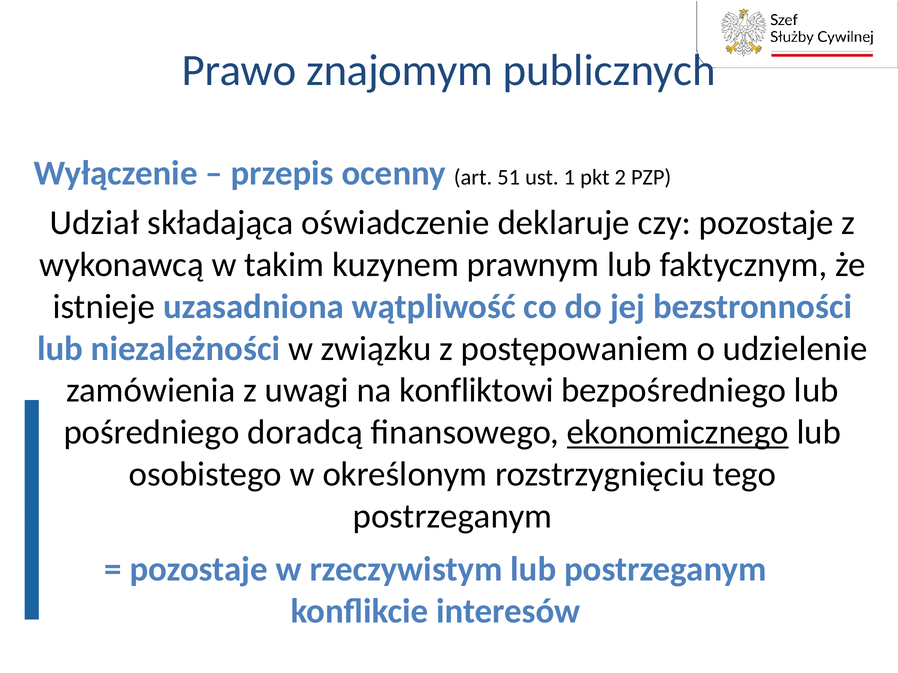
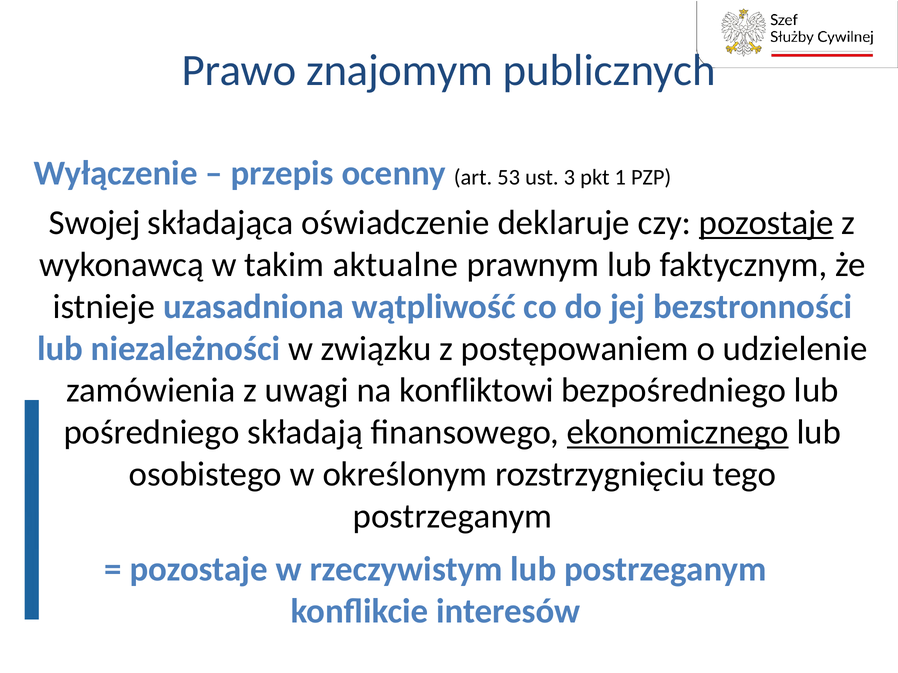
51: 51 -> 53
1: 1 -> 3
2: 2 -> 1
Udział: Udział -> Swojej
pozostaje at (766, 223) underline: none -> present
kuzynem: kuzynem -> aktualne
doradcą: doradcą -> składają
